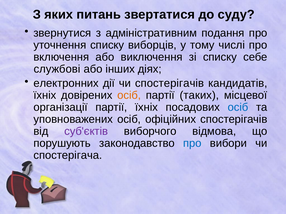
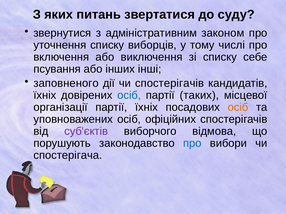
подання: подання -> законом
службові: службові -> псування
діях: діях -> інші
електронних: електронних -> заповненого
осіб at (129, 95) colour: orange -> blue
осіб at (238, 107) colour: blue -> orange
